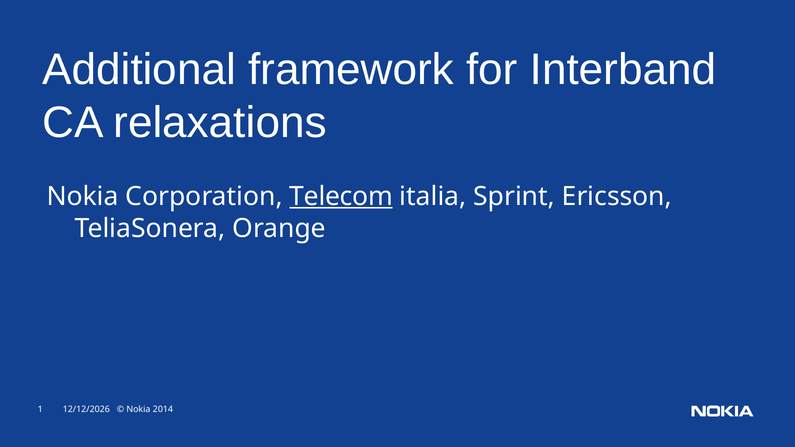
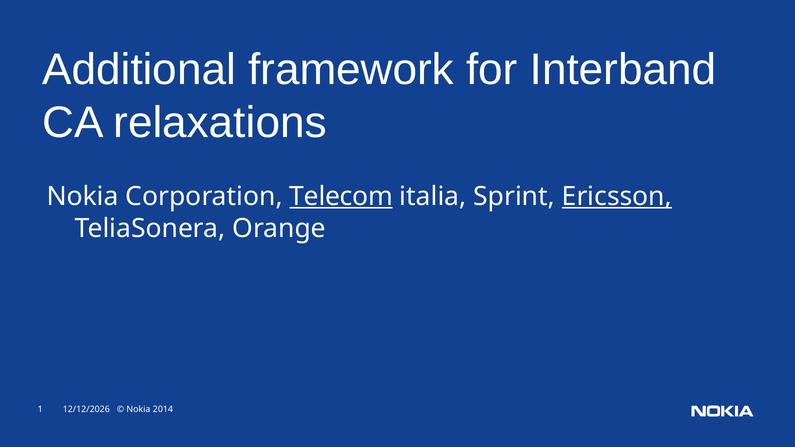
Ericsson underline: none -> present
